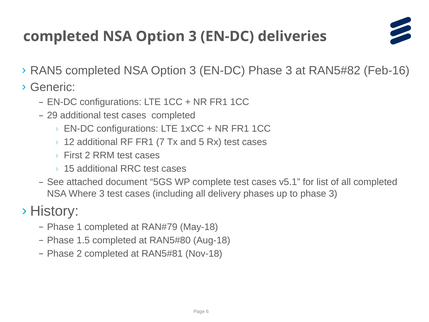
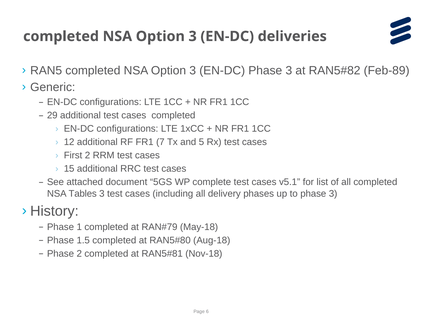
Feb-16: Feb-16 -> Feb-89
Where: Where -> Tables
